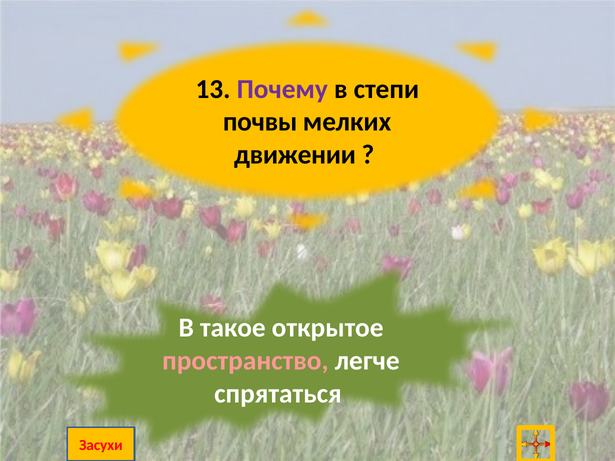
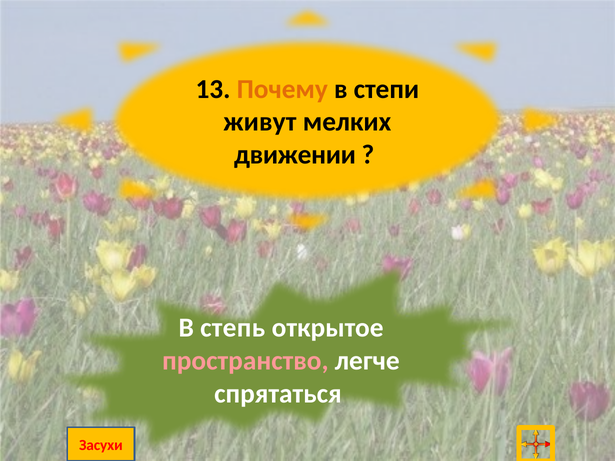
Почему colour: purple -> orange
почвы: почвы -> живут
такое: такое -> степь
